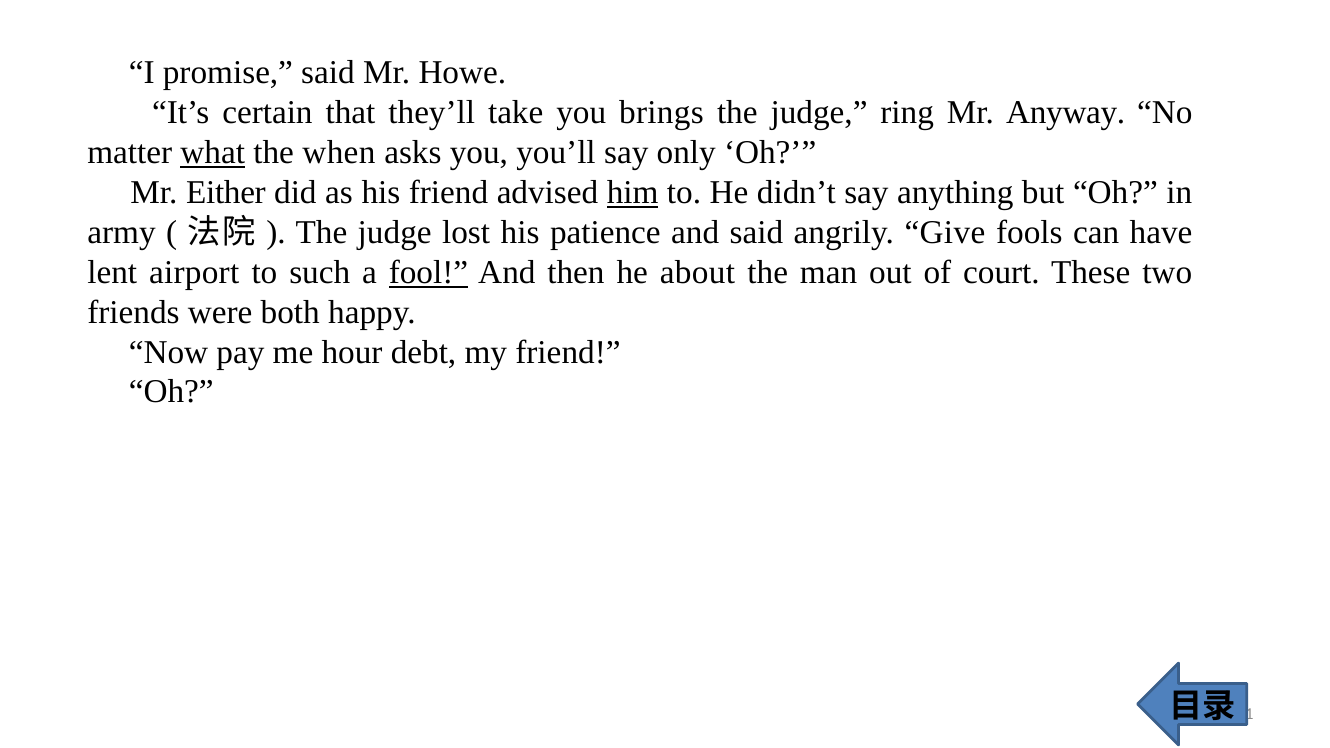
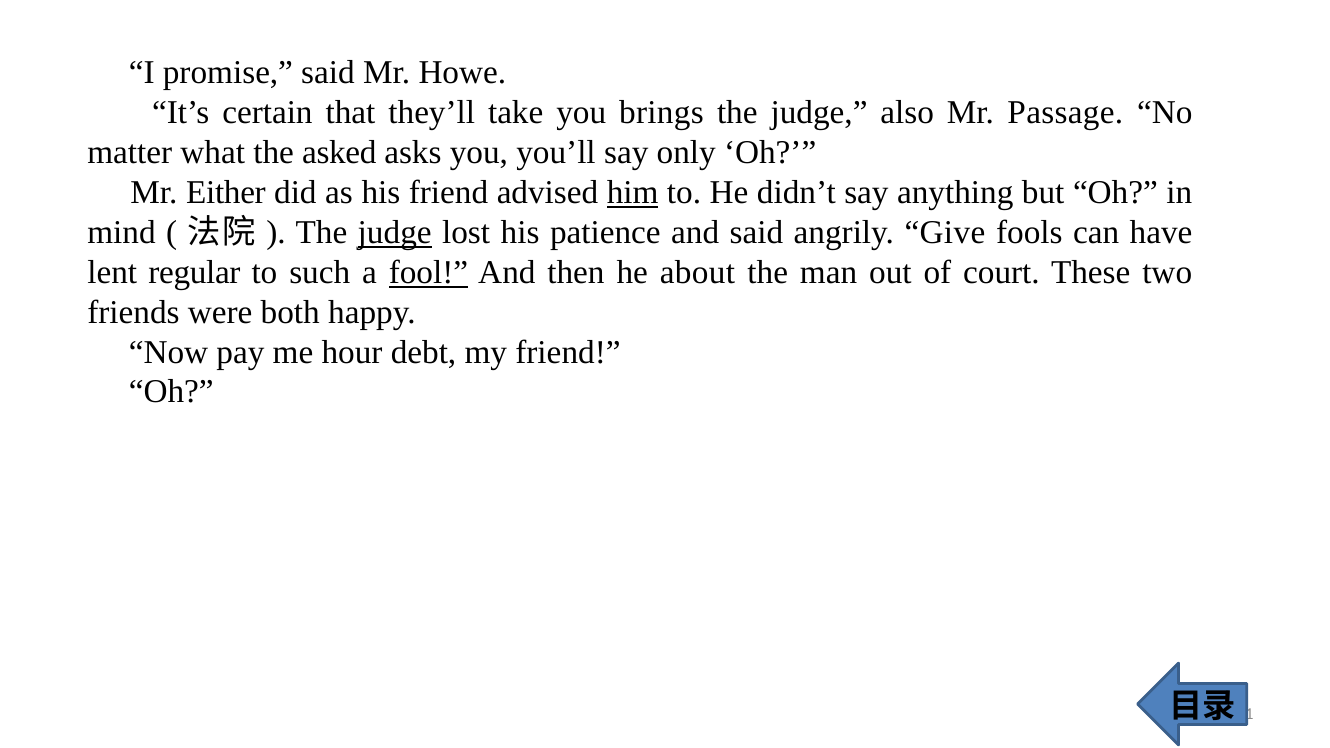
ring: ring -> also
Anyway: Anyway -> Passage
what underline: present -> none
when: when -> asked
army: army -> mind
judge at (395, 232) underline: none -> present
airport: airport -> regular
